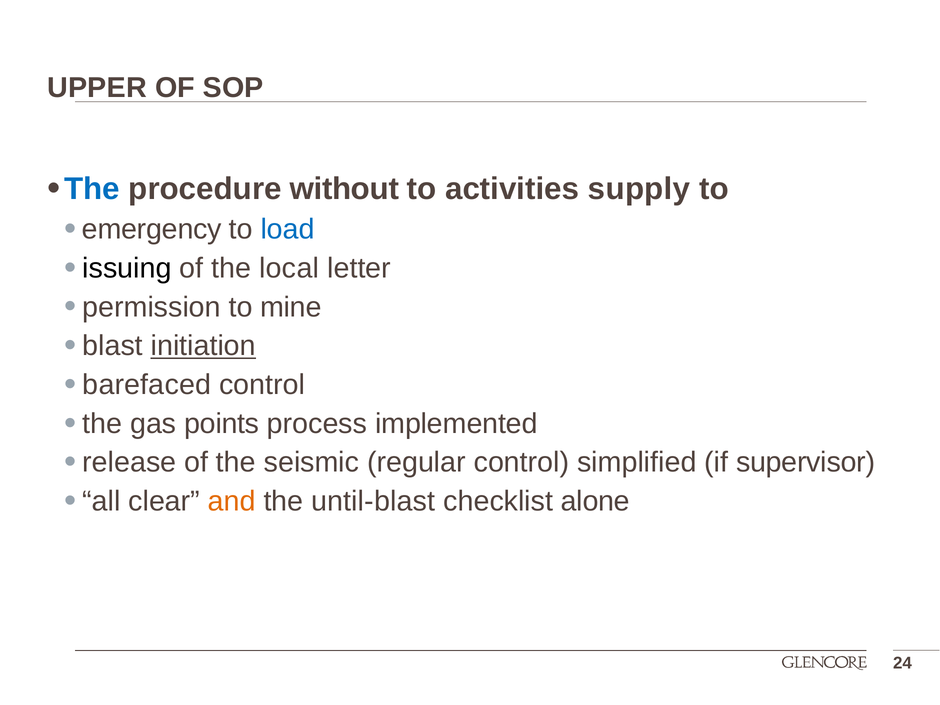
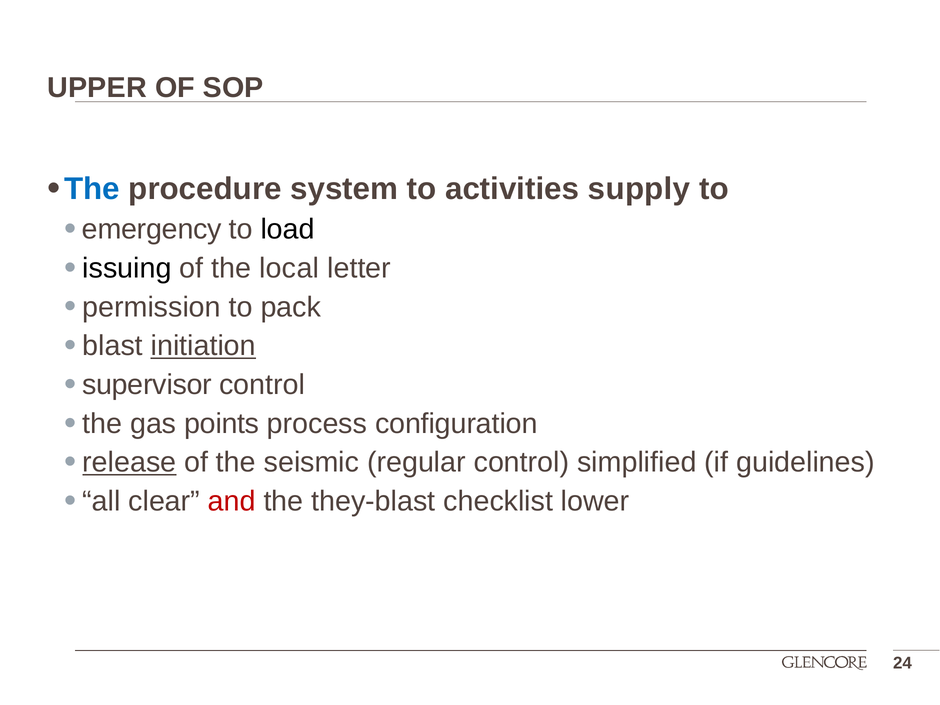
without: without -> system
load colour: blue -> black
mine: mine -> pack
barefaced: barefaced -> supervisor
implemented: implemented -> configuration
release underline: none -> present
supervisor: supervisor -> guidelines
and colour: orange -> red
until-blast: until-blast -> they-blast
alone: alone -> lower
